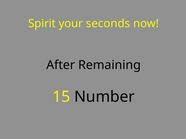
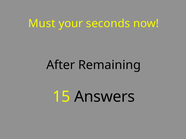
Spirit: Spirit -> Must
Number: Number -> Answers
